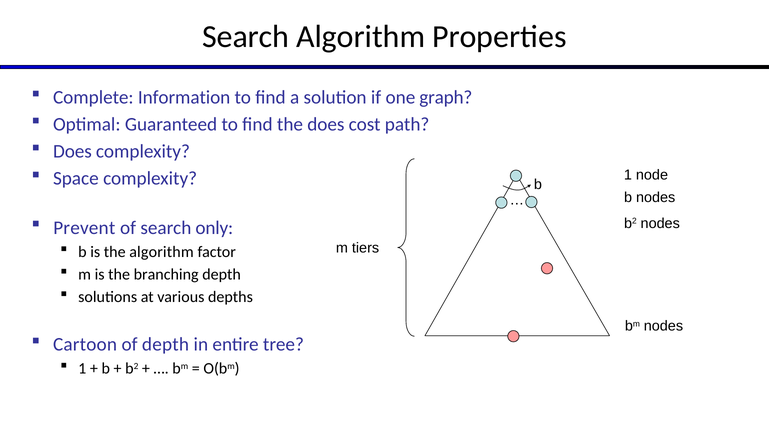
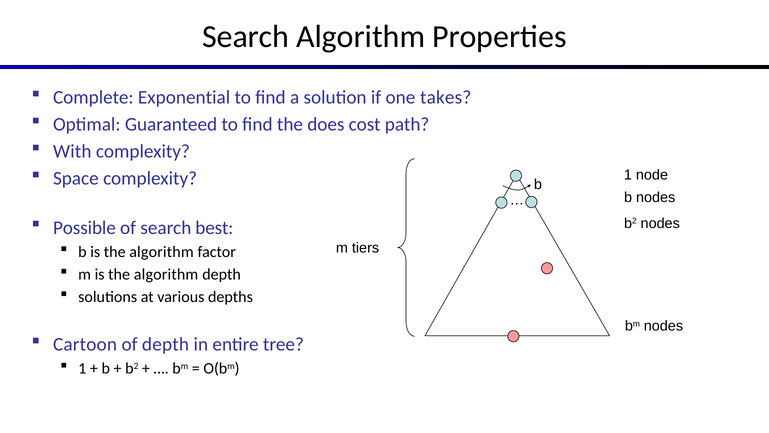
Information: Information -> Exponential
graph: graph -> takes
Does at (72, 151): Does -> With
Prevent: Prevent -> Possible
only: only -> best
m is the branching: branching -> algorithm
